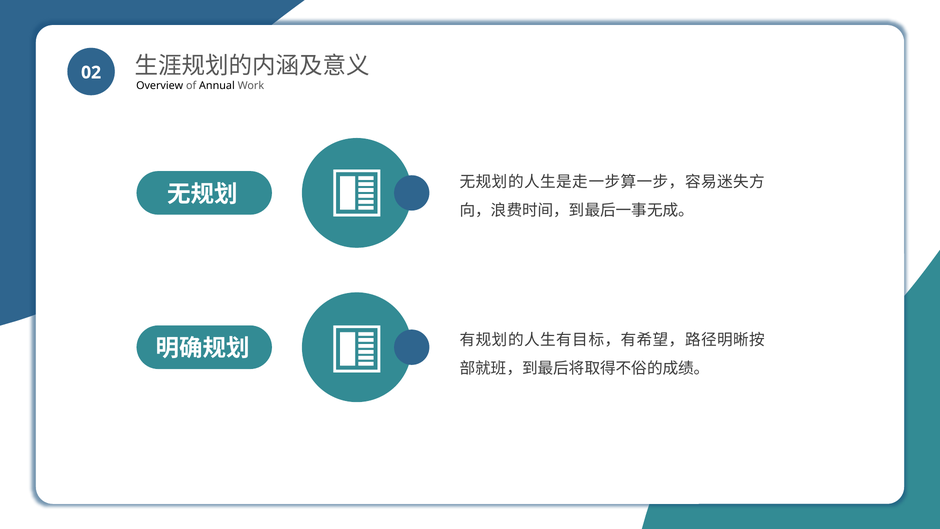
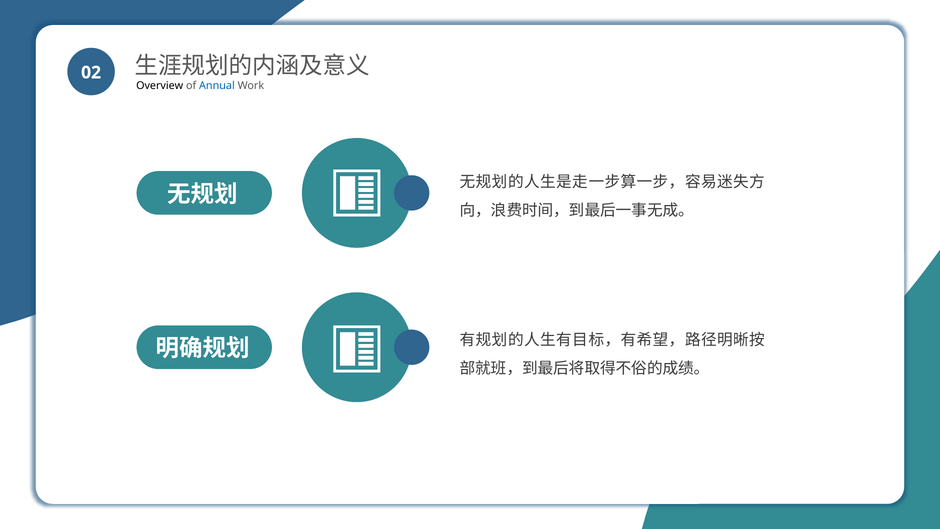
Annual colour: black -> blue
